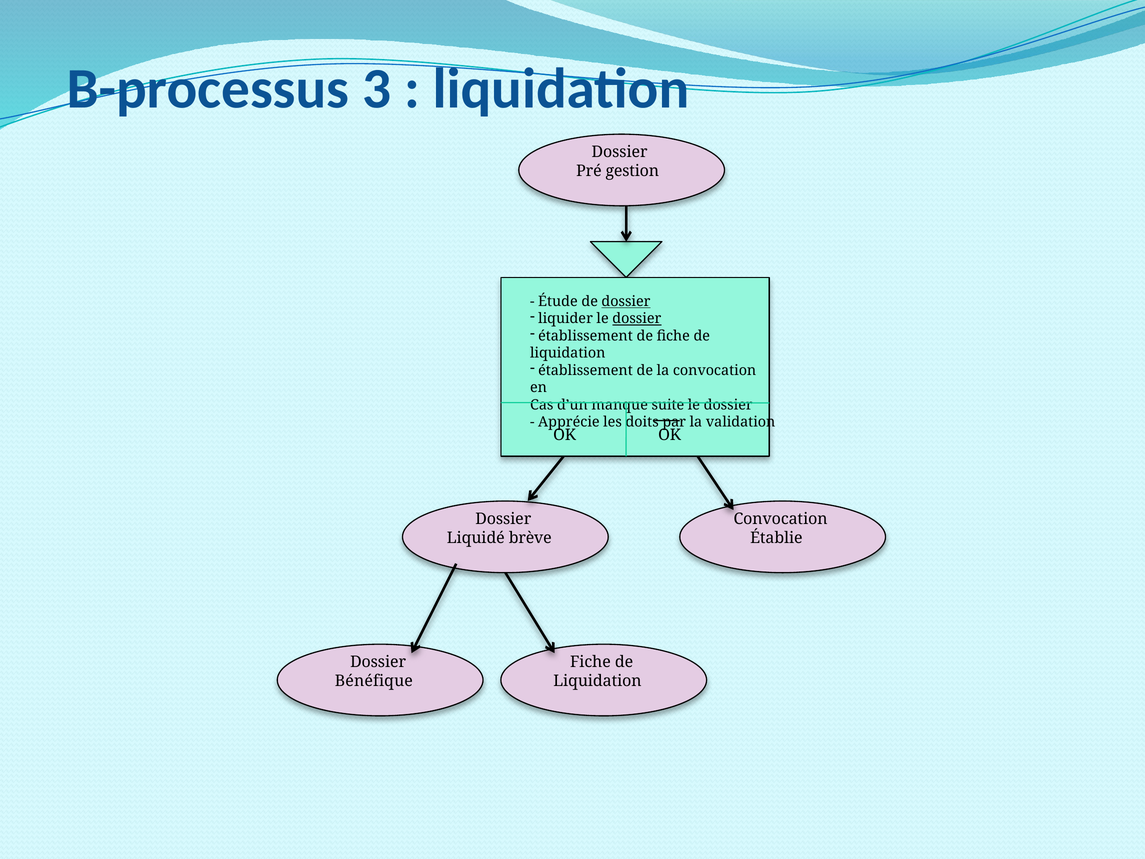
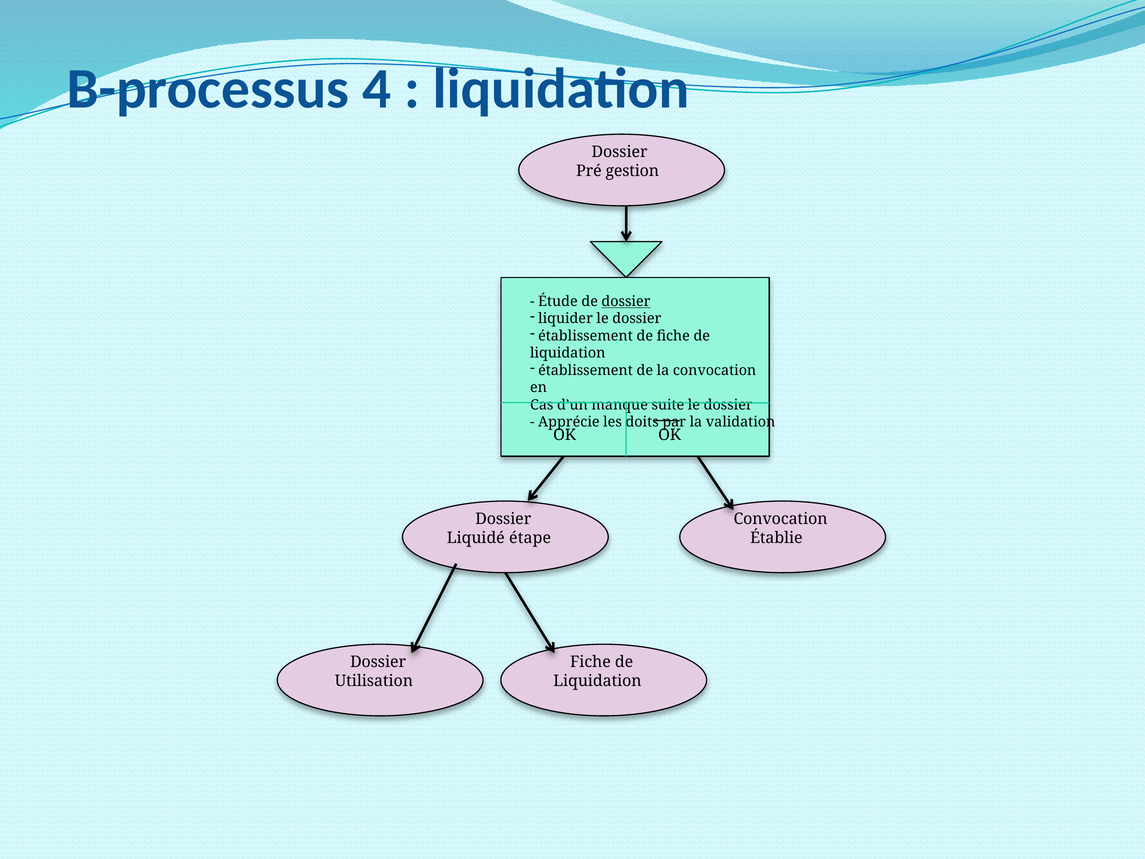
3: 3 -> 4
dossier at (637, 319) underline: present -> none
brève: brève -> étape
Bénéfique: Bénéfique -> Utilisation
